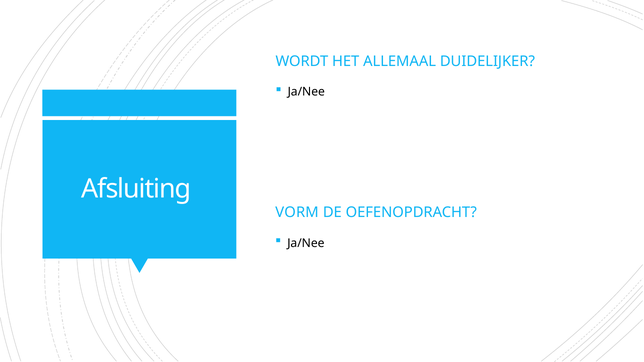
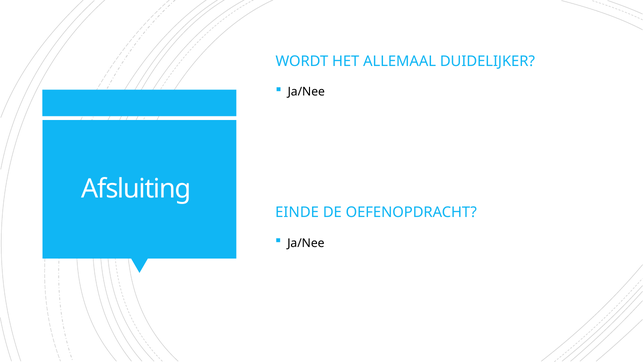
VORM: VORM -> EINDE
